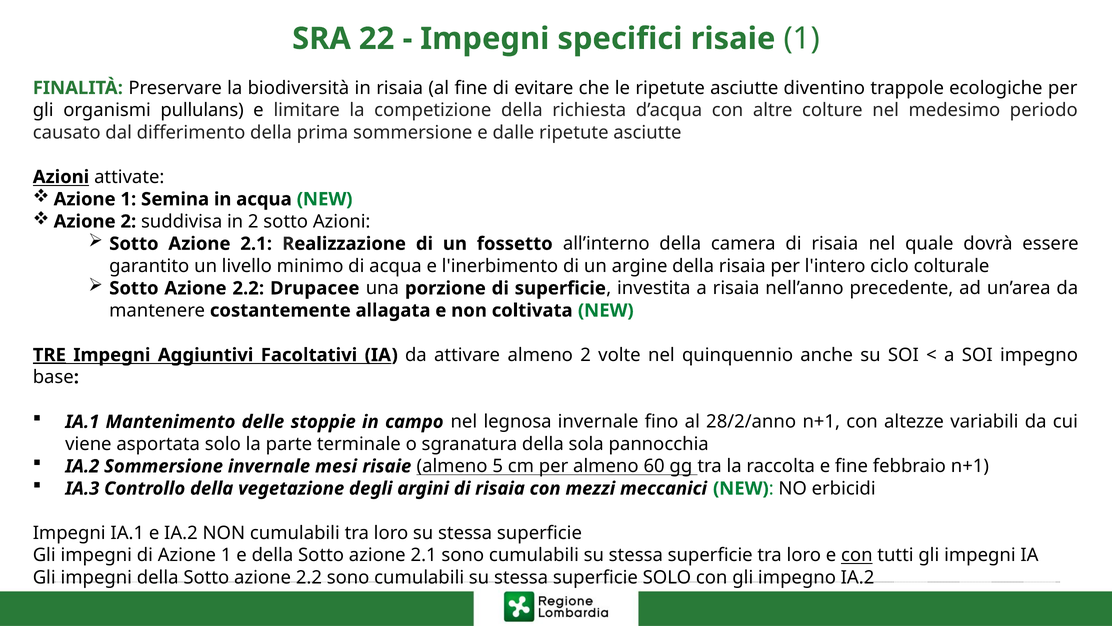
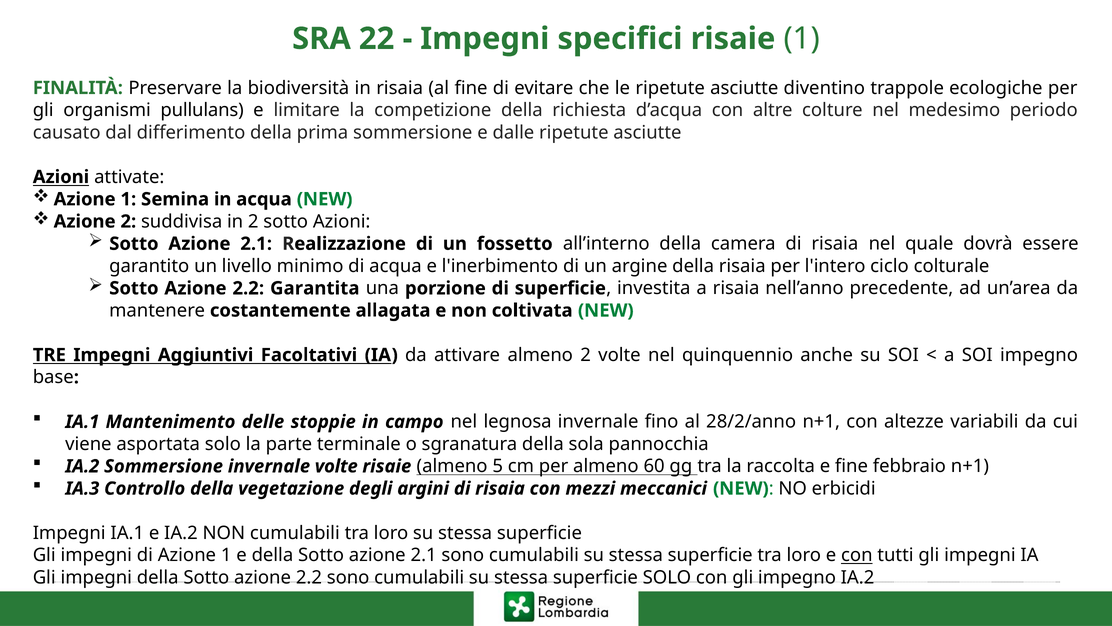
Drupacee: Drupacee -> Garantita
TRE underline: present -> none
invernale mesi: mesi -> volte
